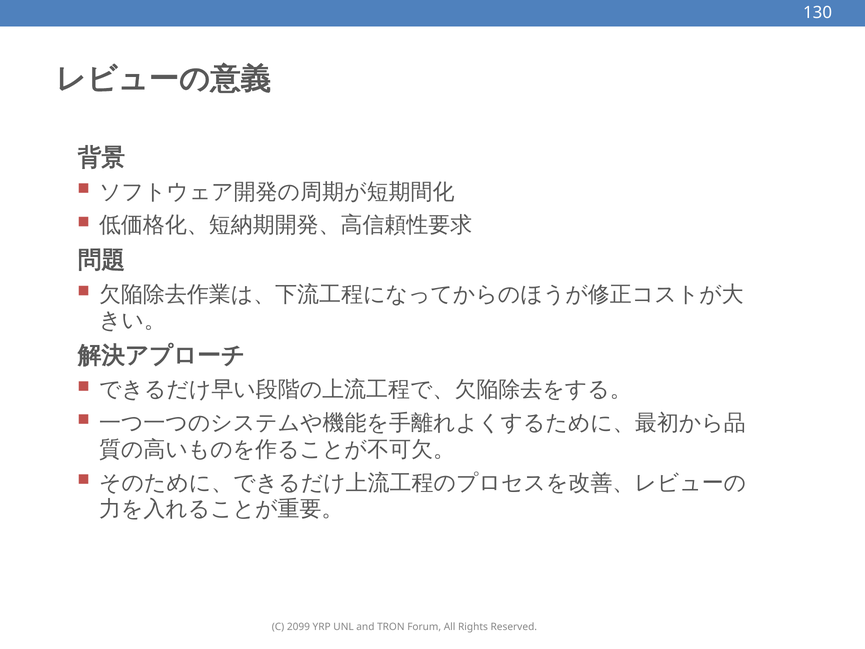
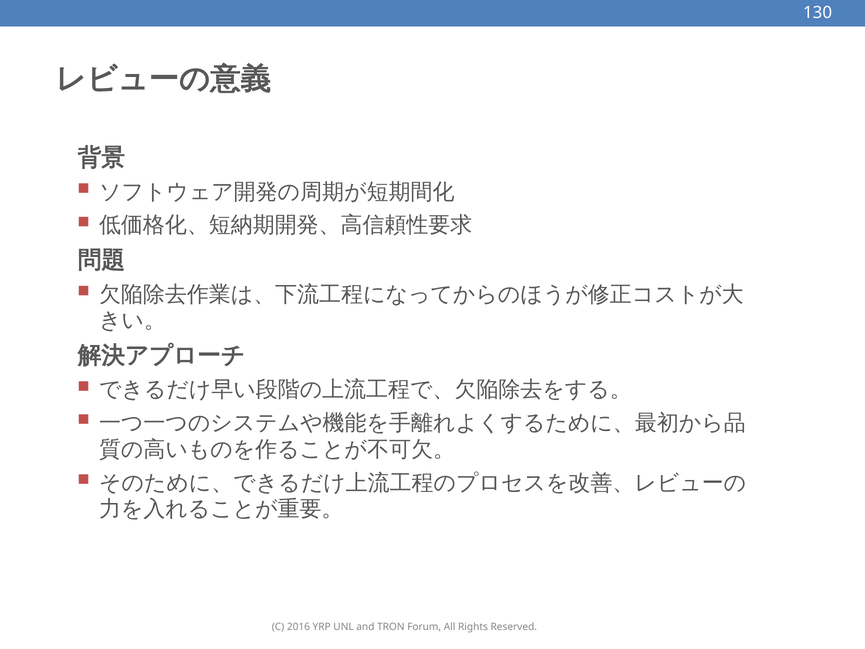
2099: 2099 -> 2016
